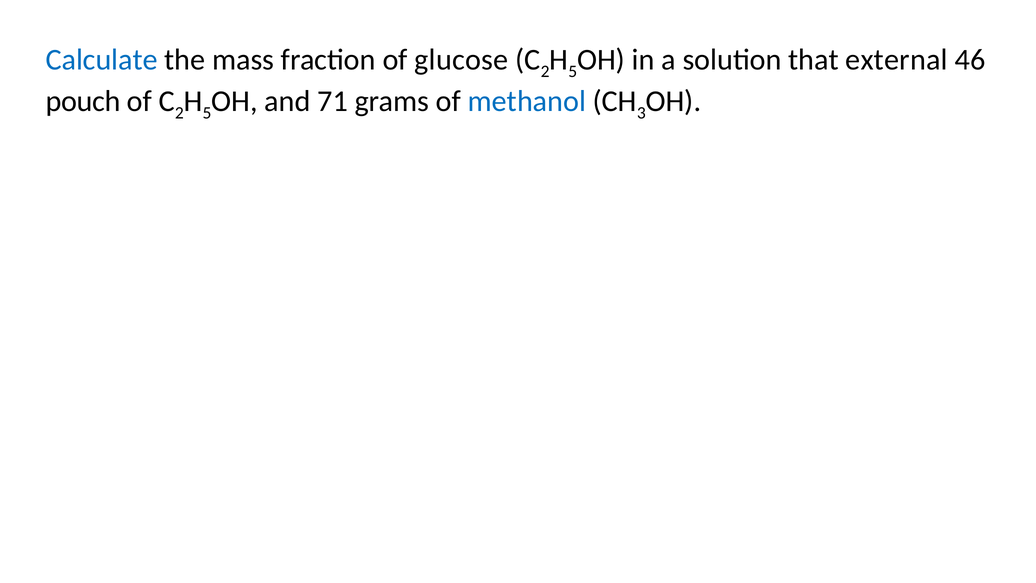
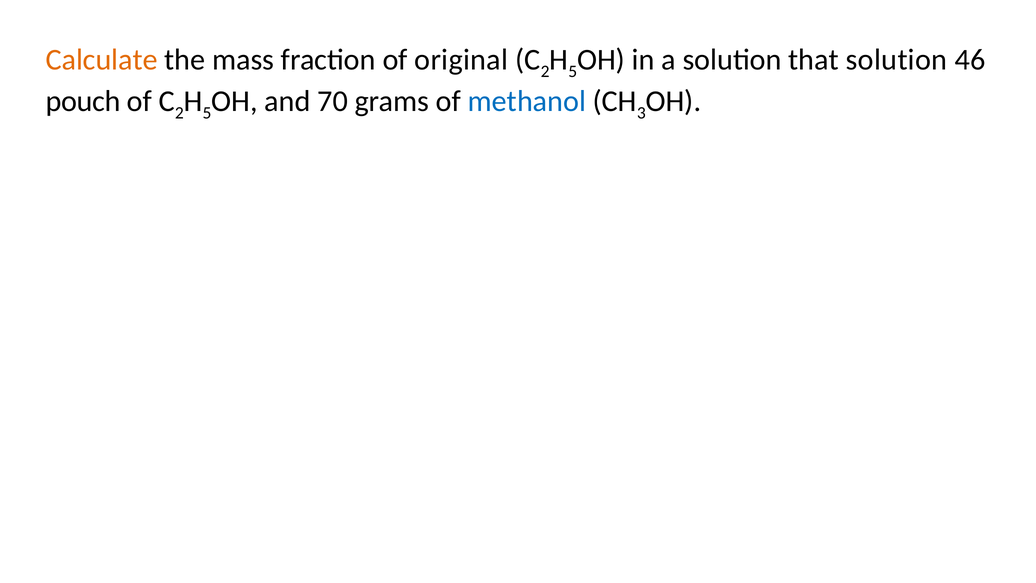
Calculate colour: blue -> orange
glucose: glucose -> original
that external: external -> solution
71: 71 -> 70
